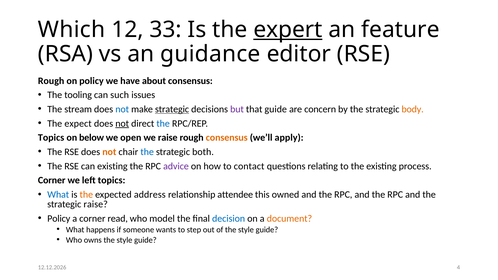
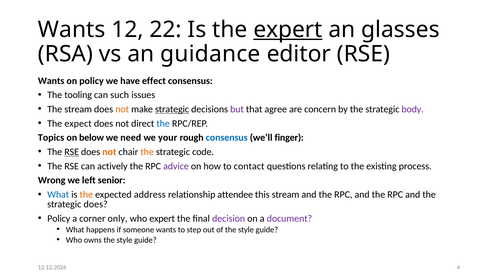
Which at (72, 30): Which -> Wants
33: 33 -> 22
feature: feature -> glasses
Rough at (51, 81): Rough -> Wants
about: about -> effect
not at (122, 109) colour: blue -> orange
that guide: guide -> agree
body colour: orange -> purple
not at (122, 124) underline: present -> none
open: open -> need
we raise: raise -> your
consensus at (227, 138) colour: orange -> blue
apply: apply -> finger
RSE at (72, 152) underline: none -> present
the at (147, 152) colour: blue -> orange
both: both -> code
can existing: existing -> actively
Corner at (52, 180): Corner -> Wrong
left topics: topics -> senior
this owned: owned -> stream
strategic raise: raise -> does
read: read -> only
who model: model -> expert
decision colour: blue -> purple
document colour: orange -> purple
